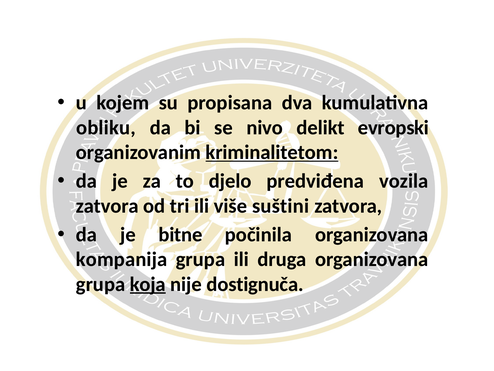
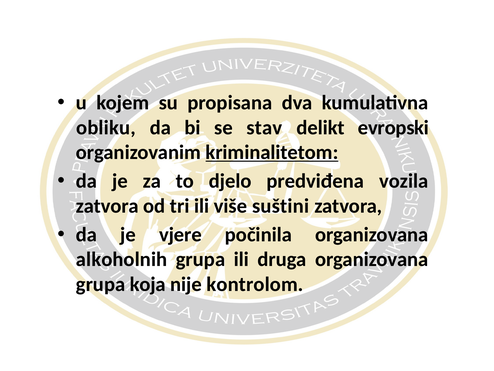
nivo: nivo -> stav
bitne: bitne -> vjere
kompanija: kompanija -> alkoholnih
koja underline: present -> none
dostignuča: dostignuča -> kontrolom
